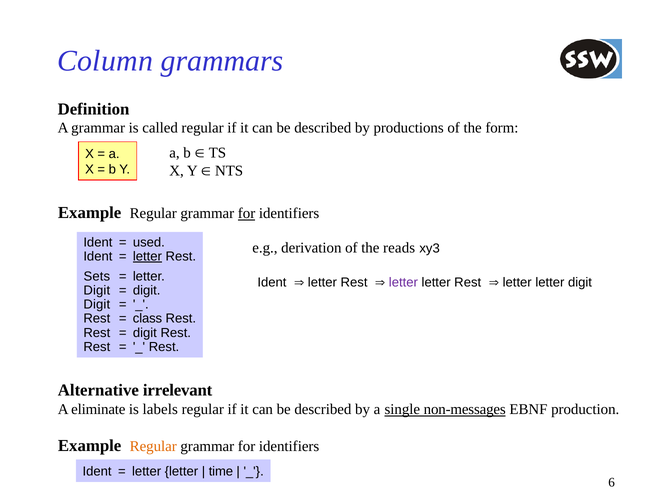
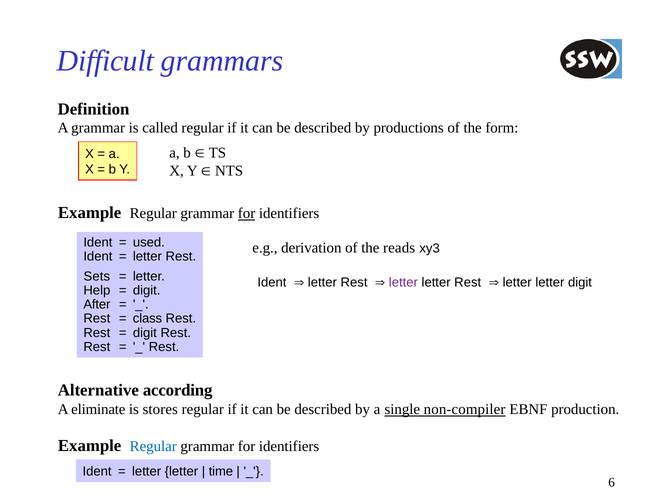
Column: Column -> Difficult
letter at (147, 256) underline: present -> none
Digit at (97, 290): Digit -> Help
Digit at (97, 304): Digit -> After
irrelevant: irrelevant -> according
labels: labels -> stores
non-messages: non-messages -> non-compiler
Regular at (153, 446) colour: orange -> blue
